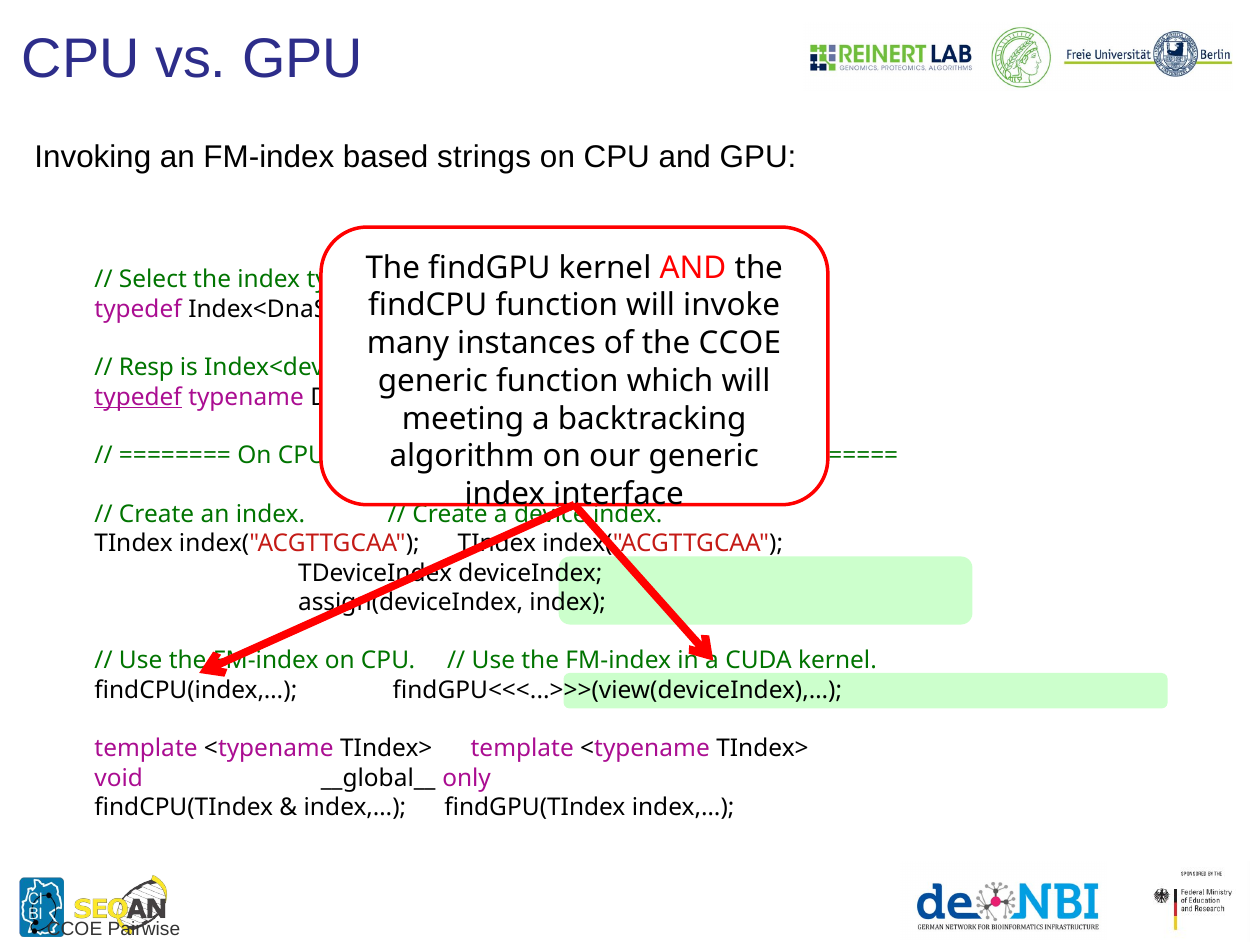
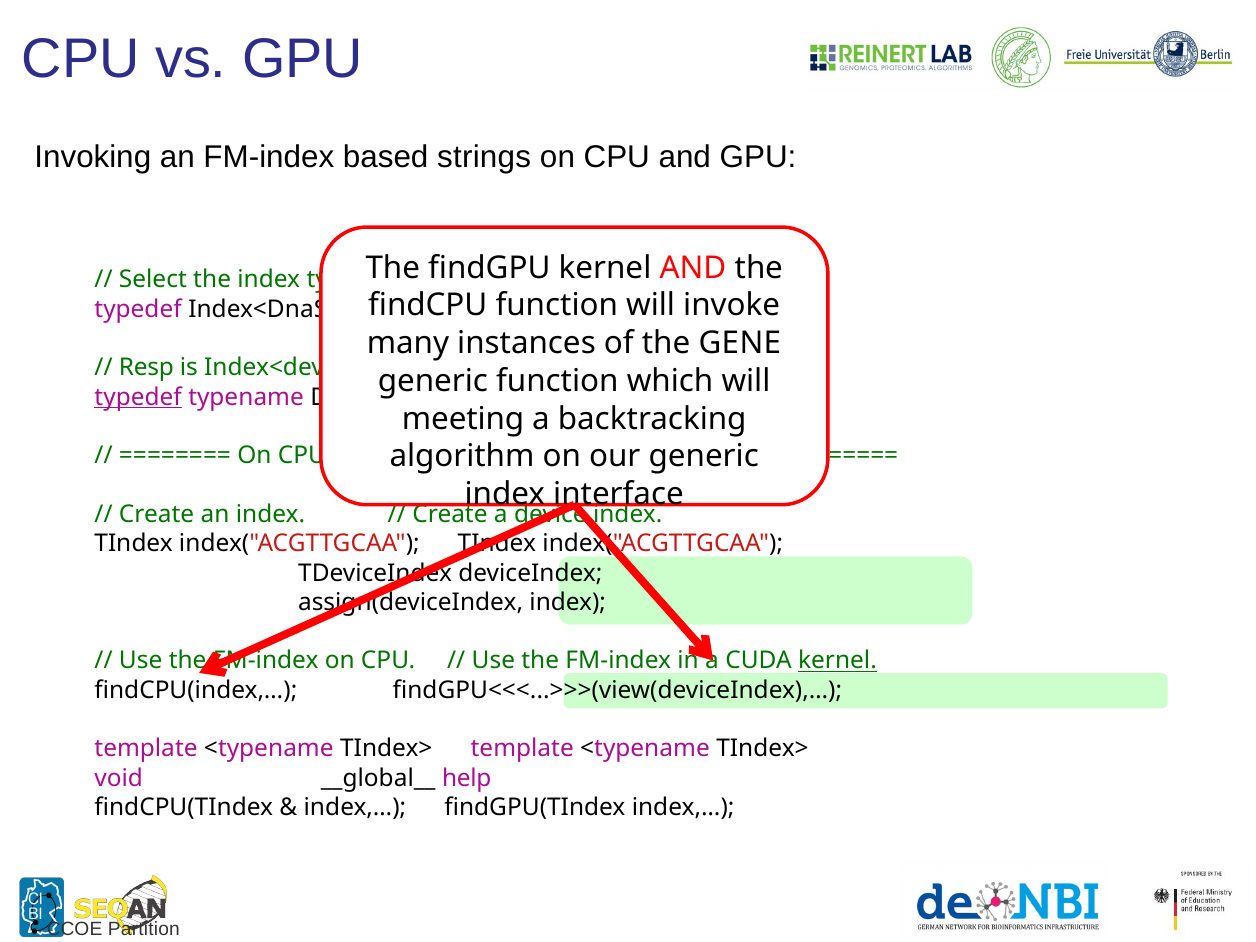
the CCOE: CCOE -> GENE
kernel at (837, 661) underline: none -> present
only: only -> help
Pairwise: Pairwise -> Partition
